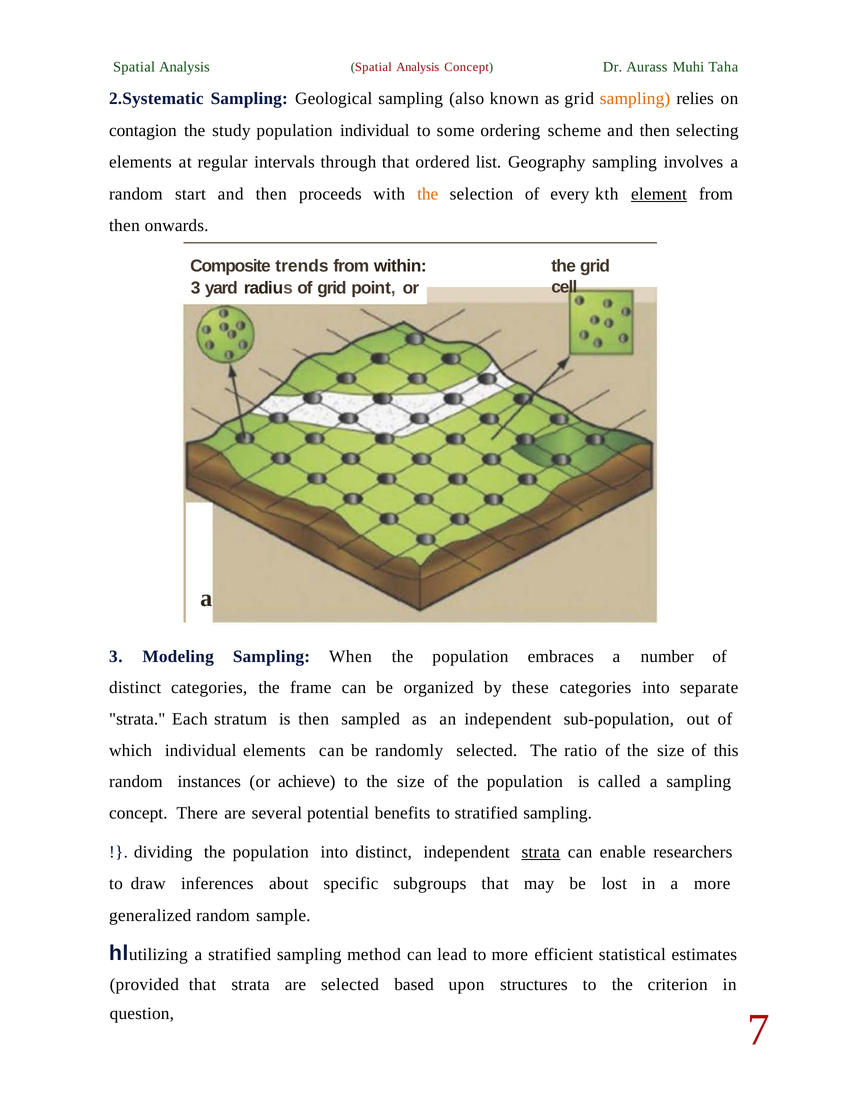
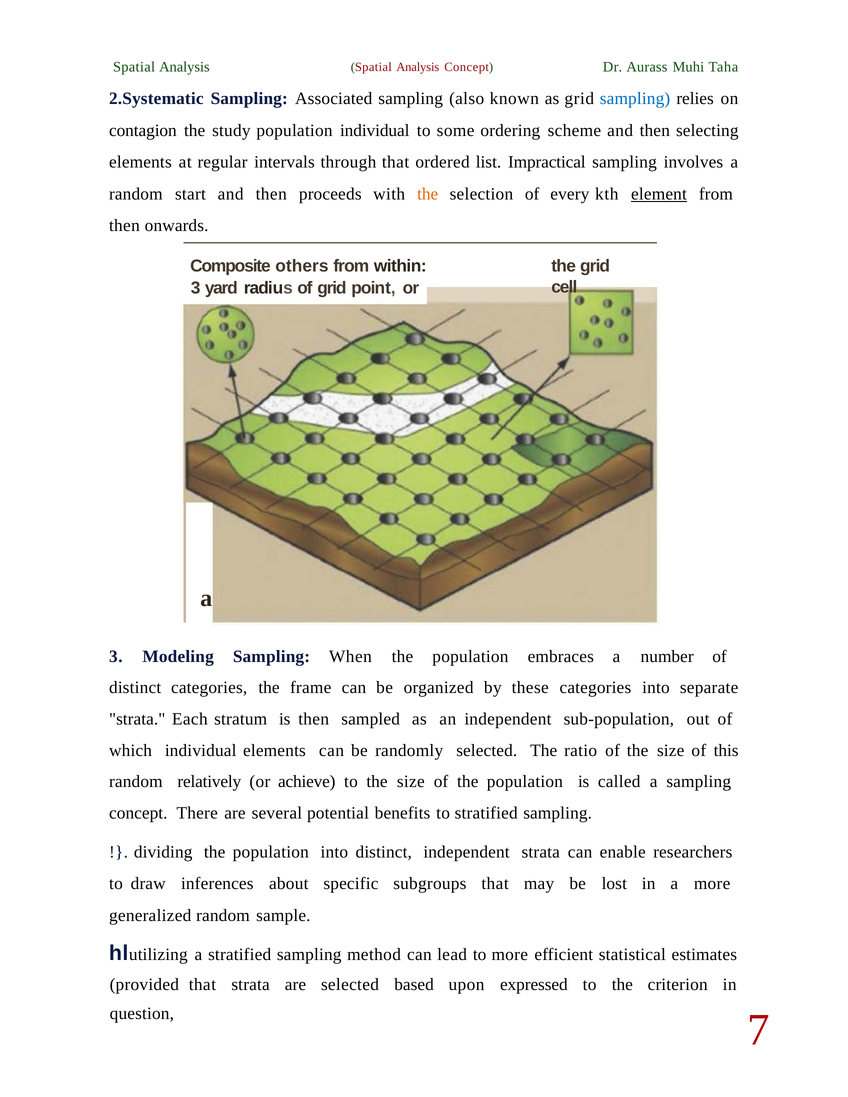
Geological: Geological -> Associated
sampling at (635, 99) colour: orange -> blue
Geography: Geography -> Impractical
trends: trends -> others
instances: instances -> relatively
strata at (541, 853) underline: present -> none
structures: structures -> expressed
